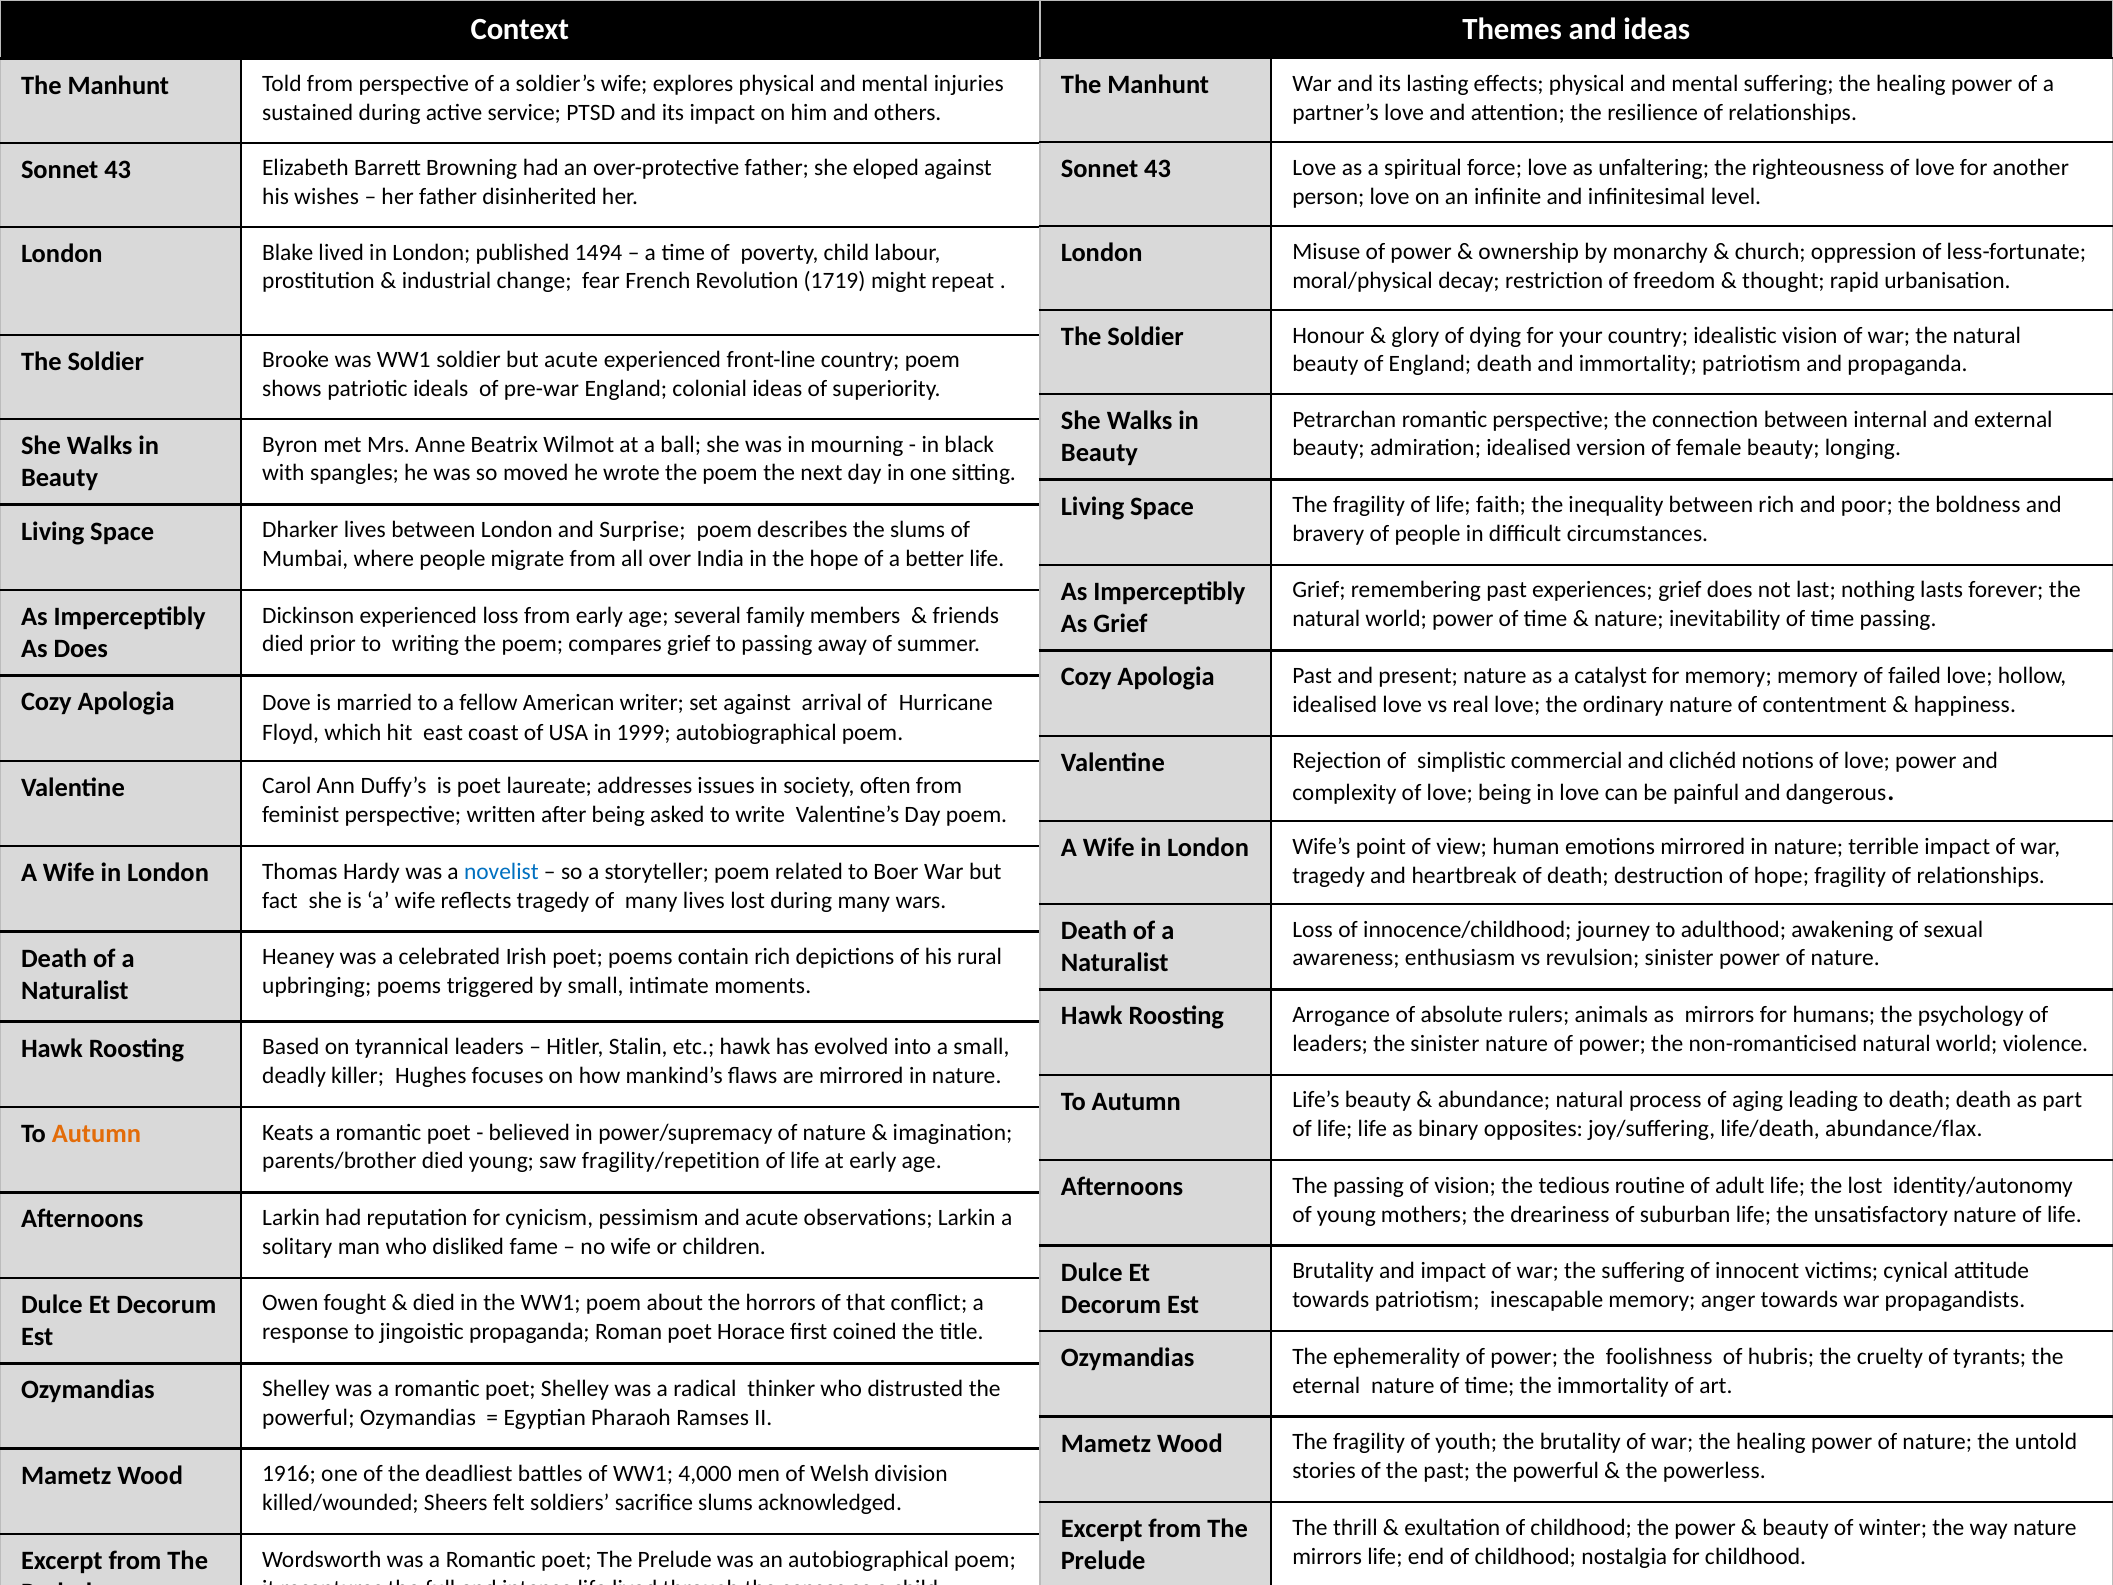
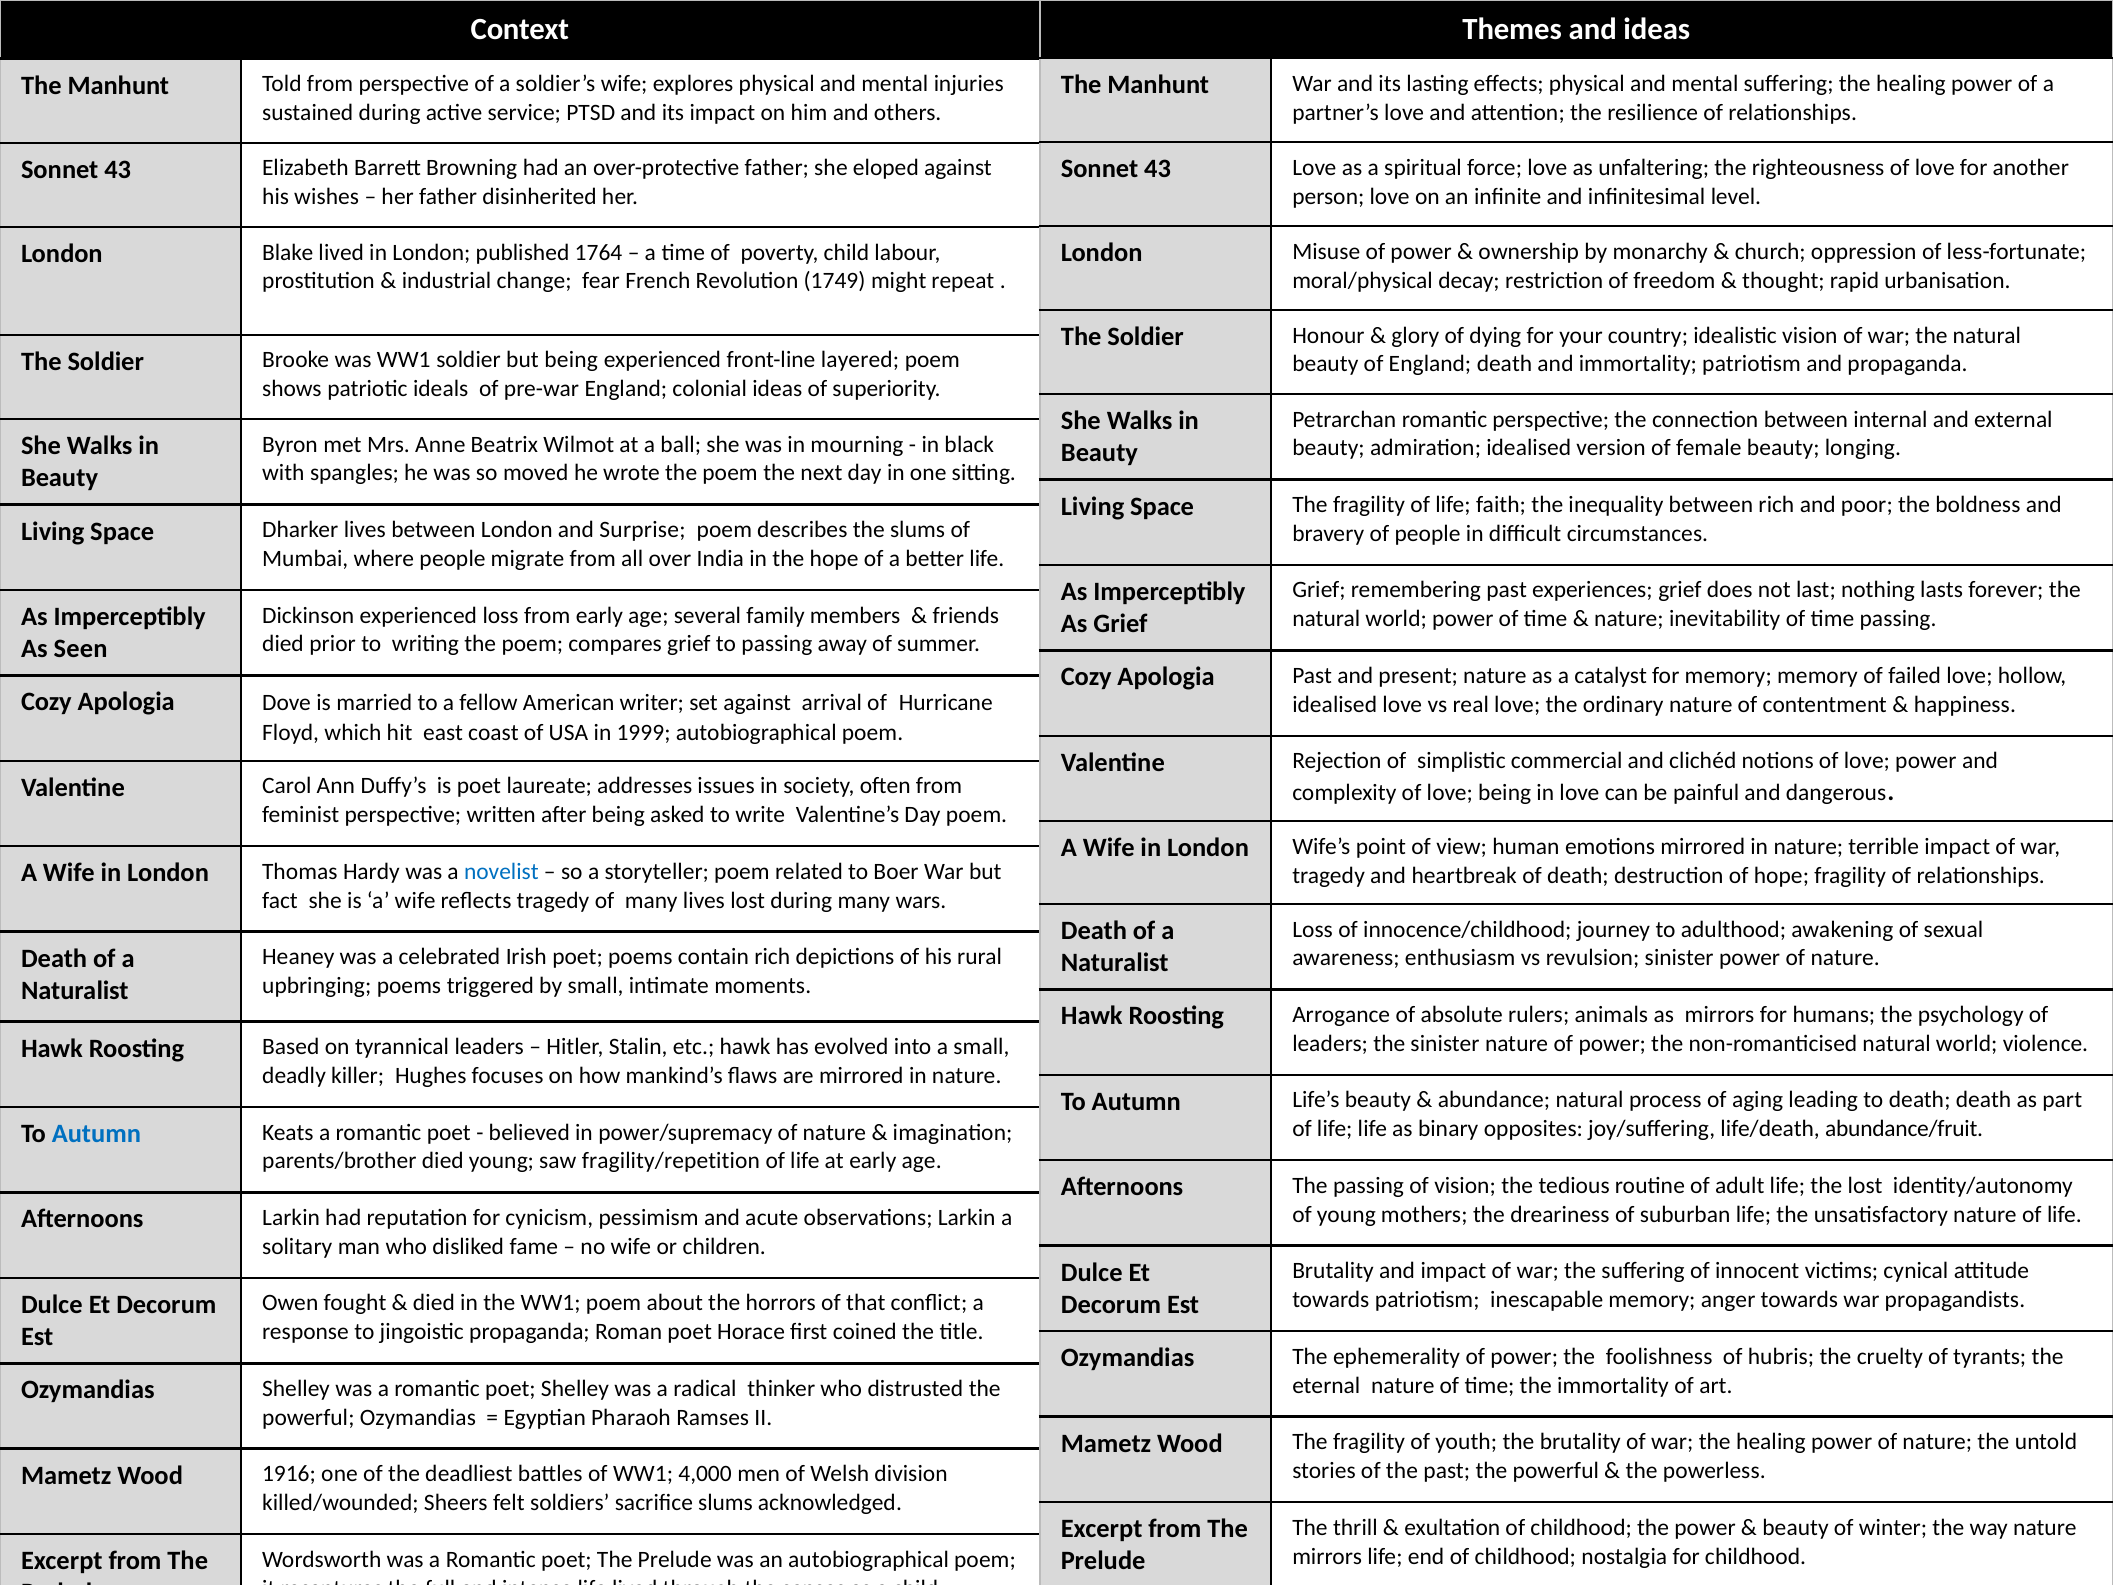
1494: 1494 -> 1764
1719: 1719 -> 1749
but acute: acute -> being
front-line country: country -> layered
As Does: Does -> Seen
abundance/flax: abundance/flax -> abundance/fruit
Autumn at (96, 1134) colour: orange -> blue
